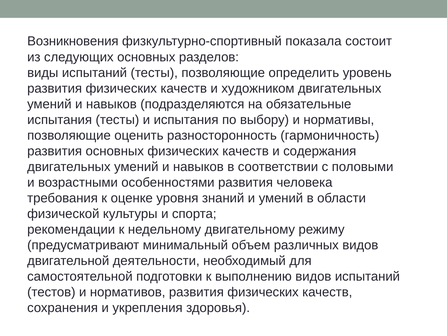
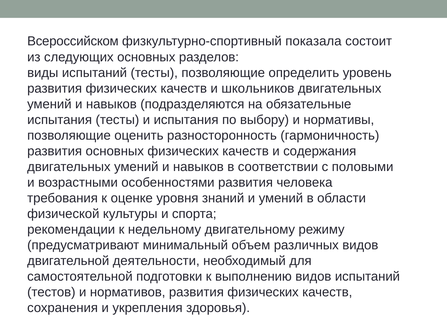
Возникновения: Возникновения -> Всероссийском
художником: художником -> школьников
